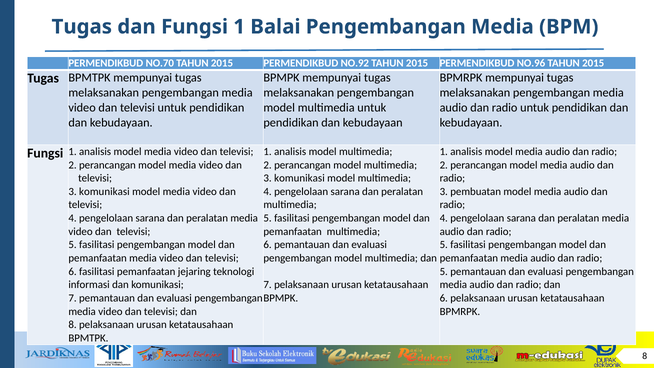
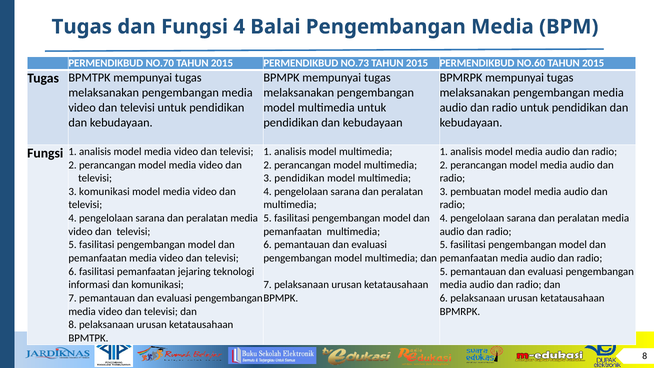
dan Fungsi 1: 1 -> 4
NO.92: NO.92 -> NO.73
NO.96: NO.96 -> NO.60
komunikasi at (299, 178): komunikasi -> pendidikan
